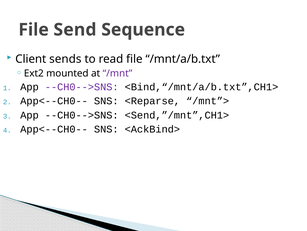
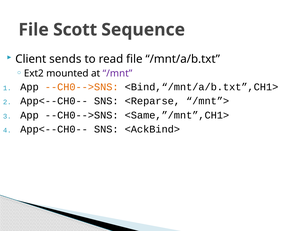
Send: Send -> Scott
--CH0-->SNS at (82, 87) colour: purple -> orange
<Send,”/mnt”,CH1>: <Send,”/mnt”,CH1> -> <Same,”/mnt”,CH1>
